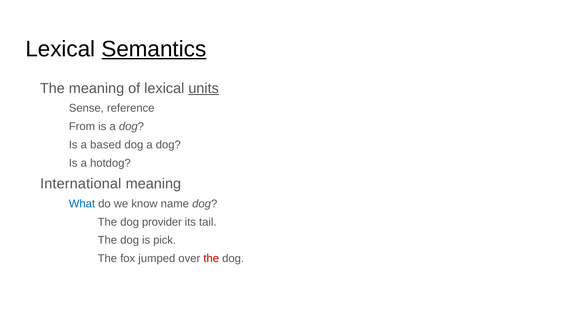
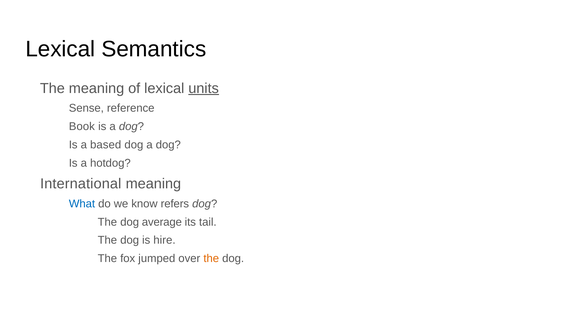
Semantics underline: present -> none
From: From -> Book
name: name -> refers
provider: provider -> average
pick: pick -> hire
the at (211, 259) colour: red -> orange
